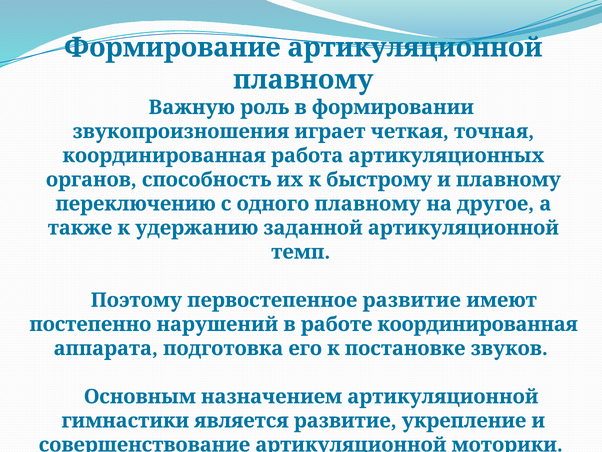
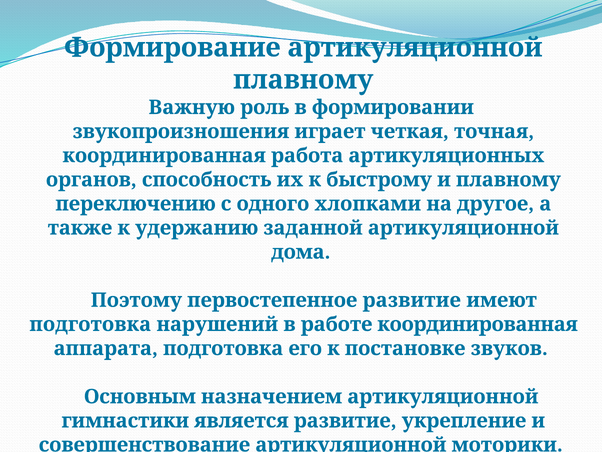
одного плавному: плавному -> хлопками
темп: темп -> дома
постепенно at (90, 324): постепенно -> подготовка
